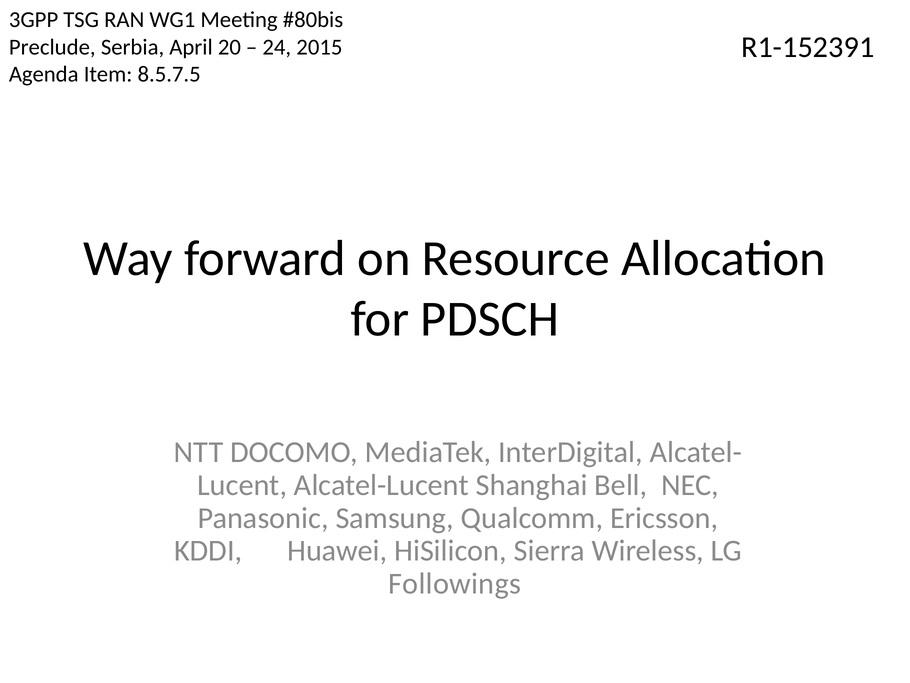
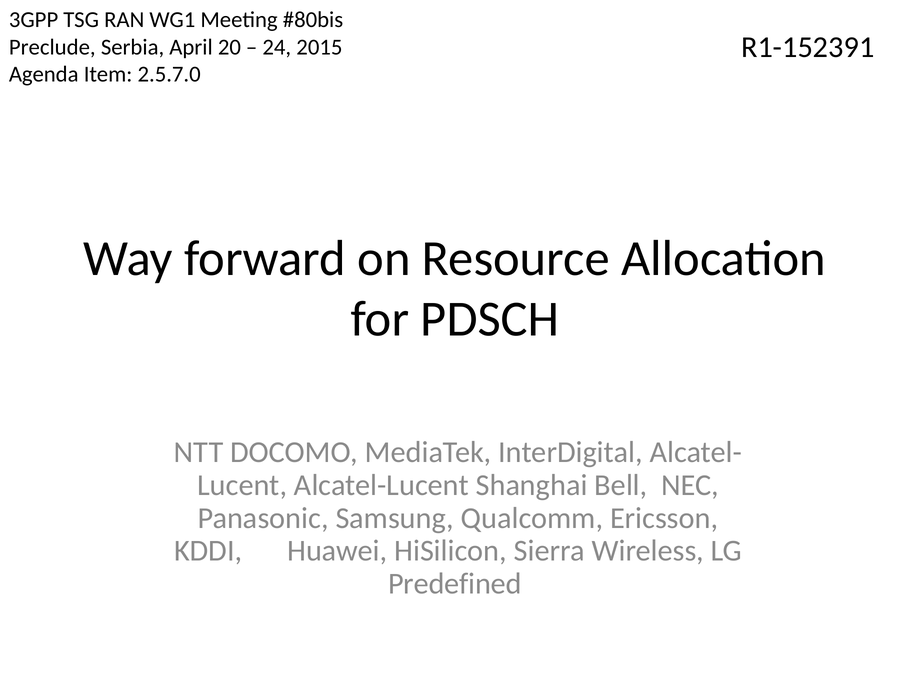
8.5.7.5: 8.5.7.5 -> 2.5.7.0
Followings: Followings -> Predefined
